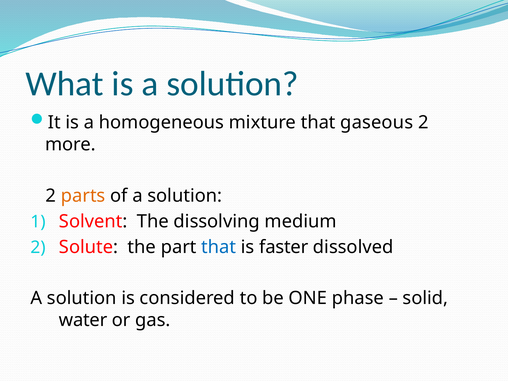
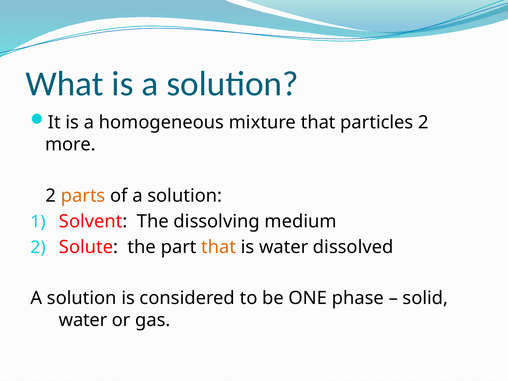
gaseous: gaseous -> particles
that at (219, 247) colour: blue -> orange
is faster: faster -> water
